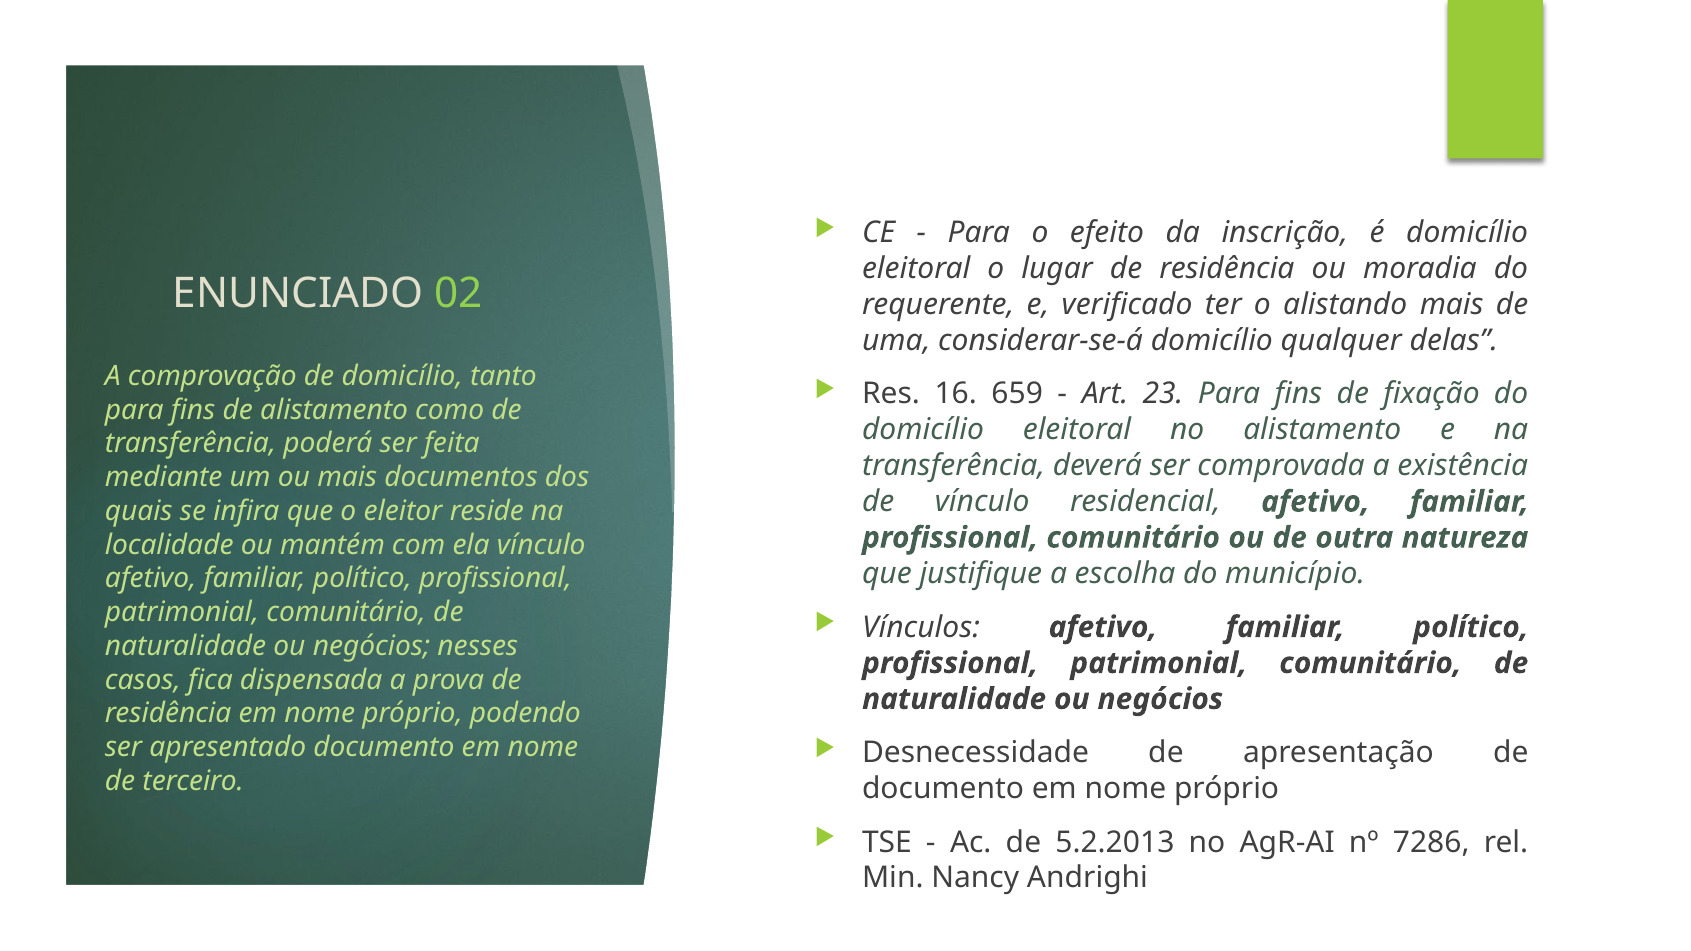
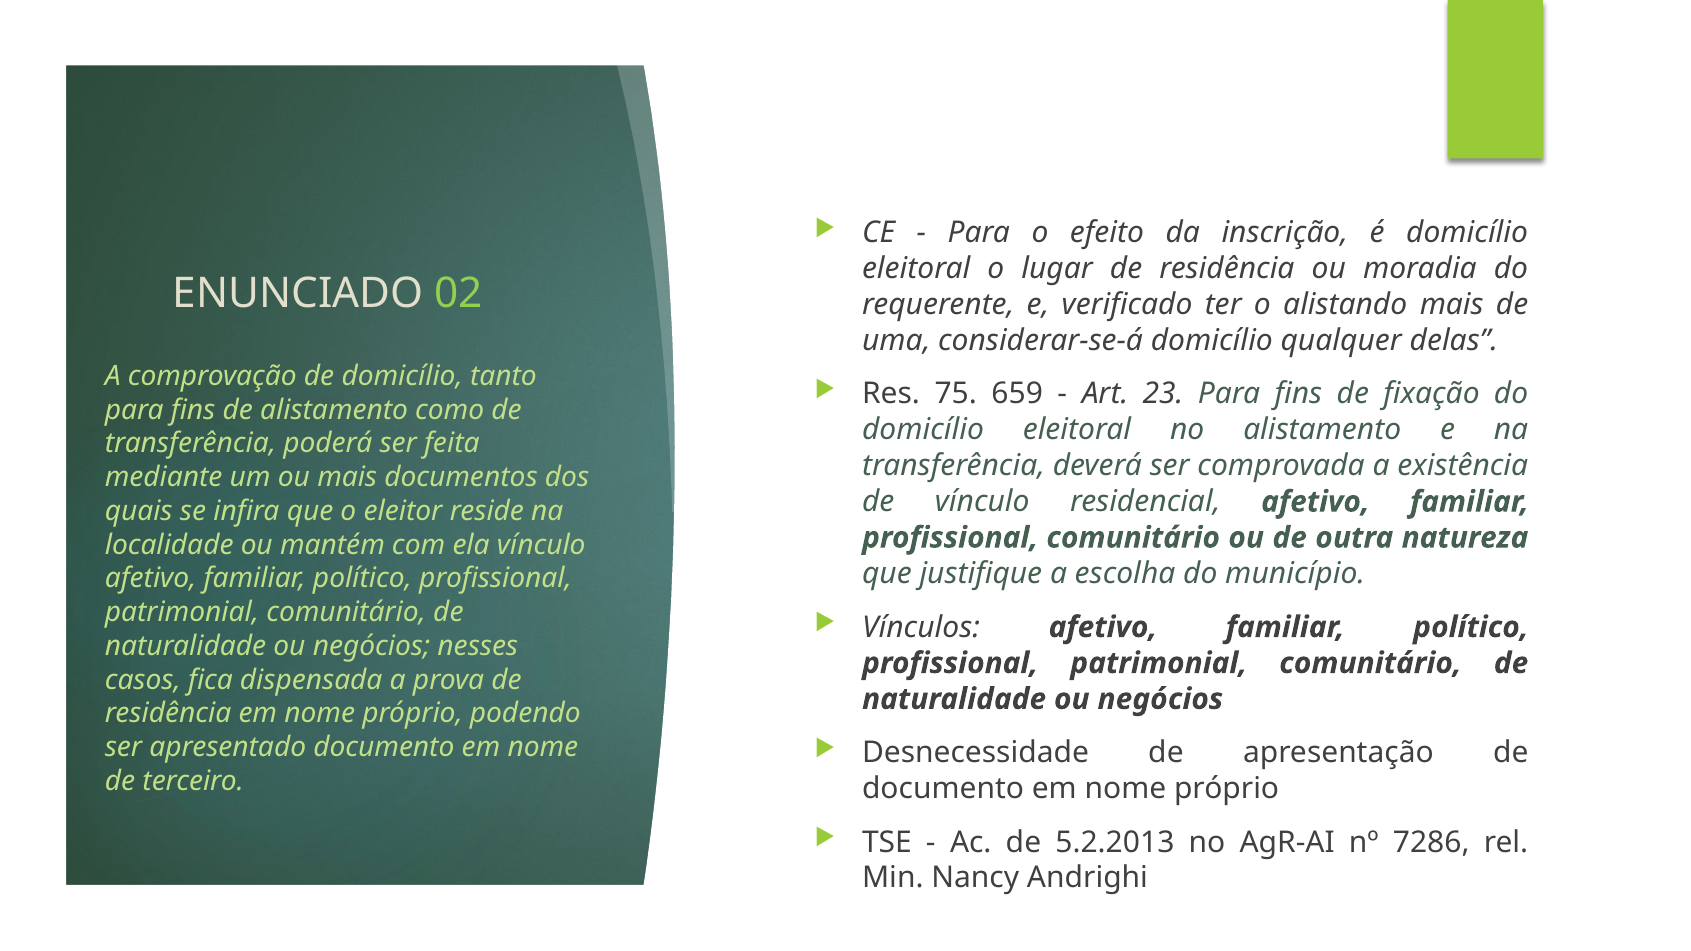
16: 16 -> 75
